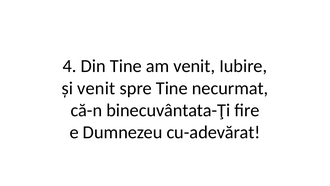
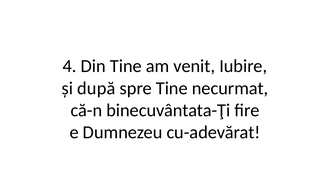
și venit: venit -> după
